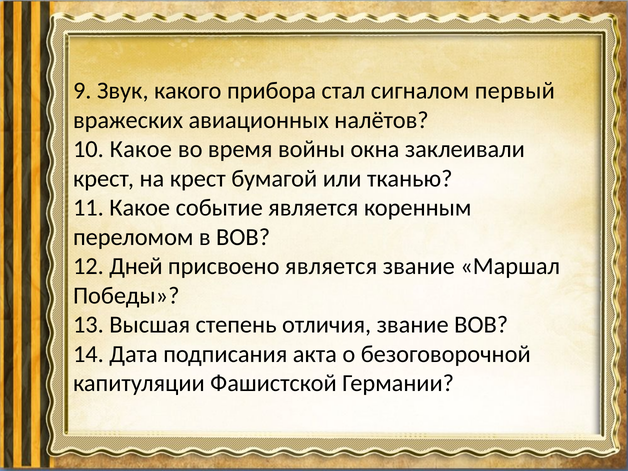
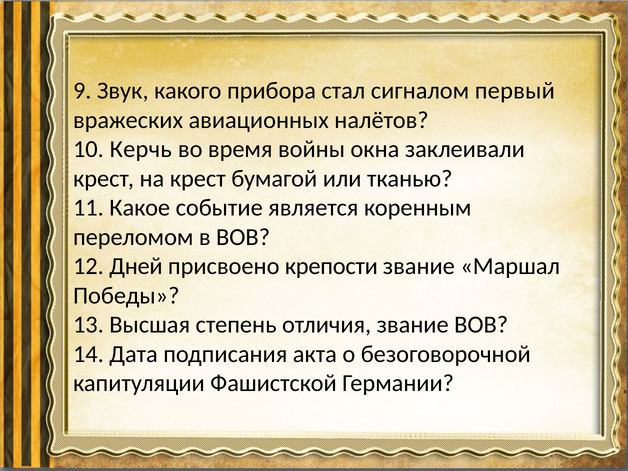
10 Какое: Какое -> Керчь
присвоено является: является -> крепости
